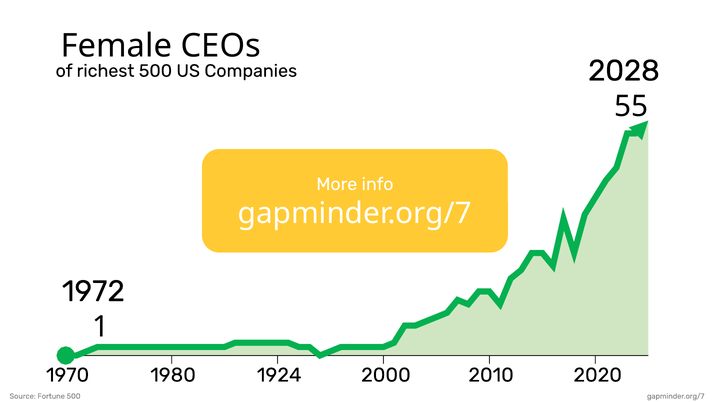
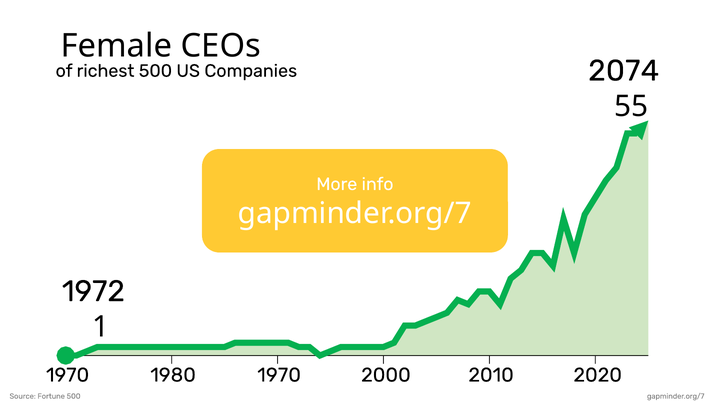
2028: 2028 -> 2074
1980 1924: 1924 -> 1970
